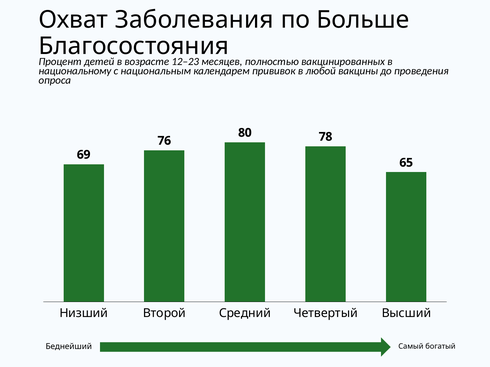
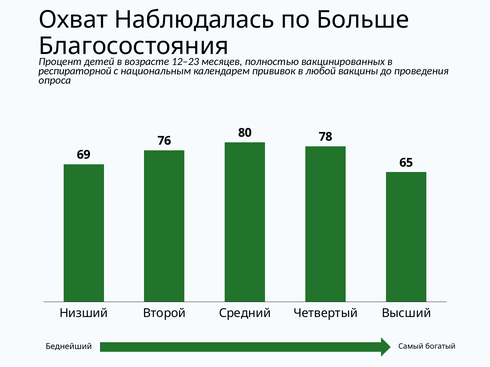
Заболевания: Заболевания -> Наблюдалась
национальному: национальному -> респираторной
